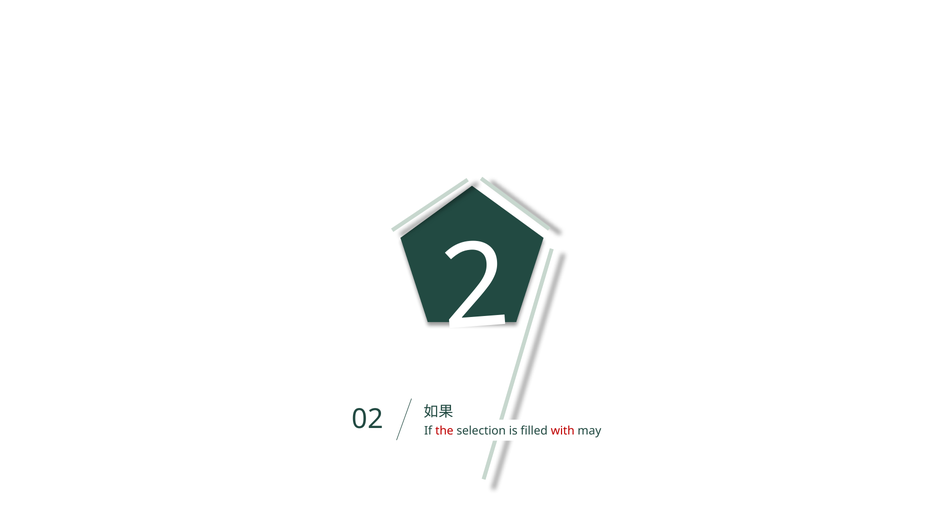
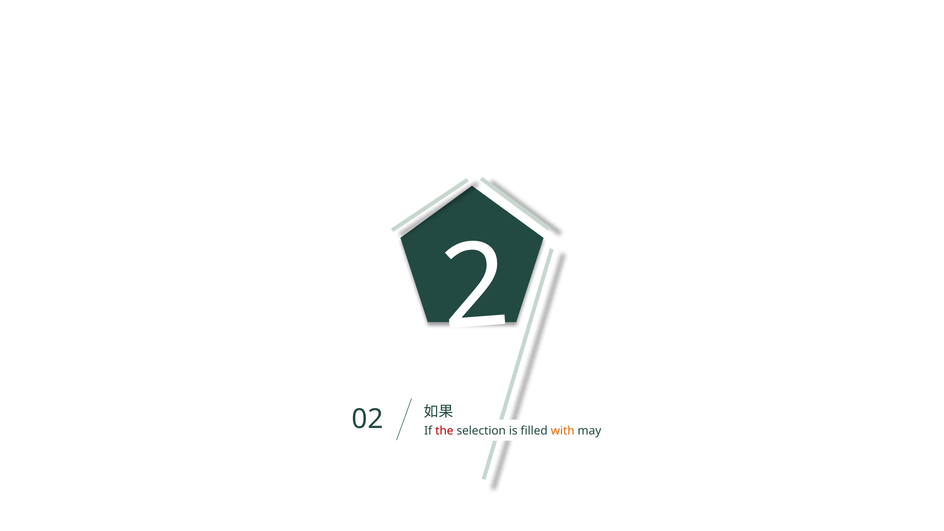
with colour: red -> orange
